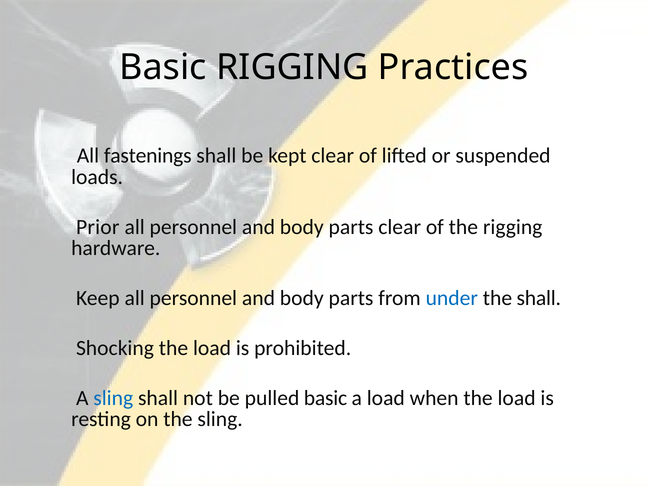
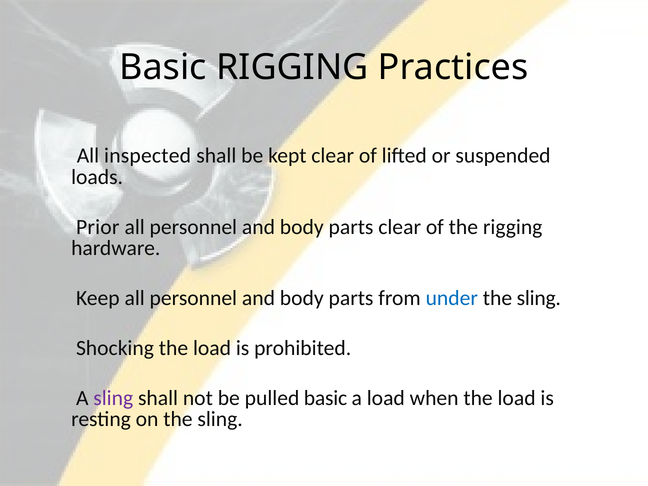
fastenings: fastenings -> inspected
shall at (539, 298): shall -> sling
sling at (113, 398) colour: blue -> purple
